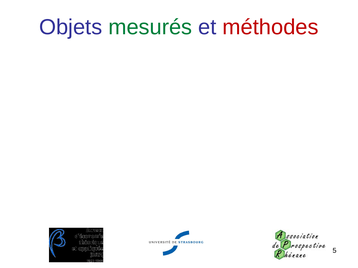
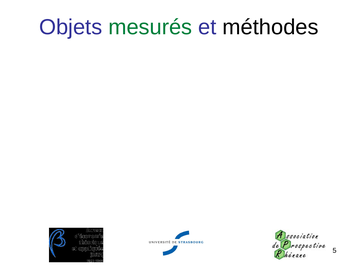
méthodes colour: red -> black
